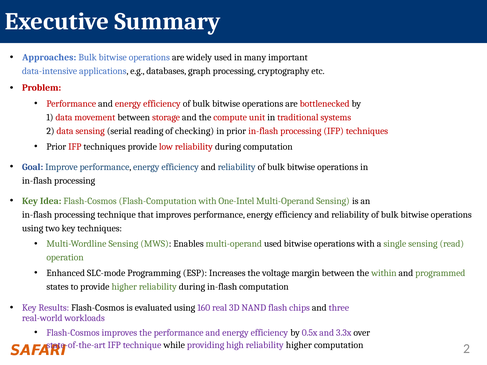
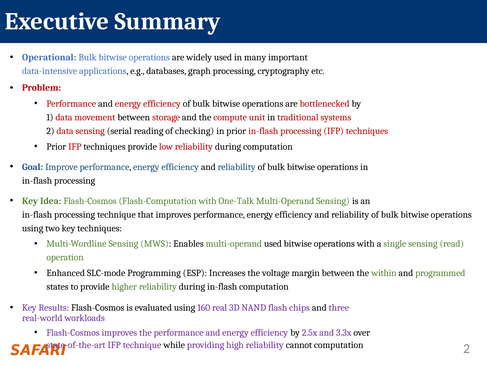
Approaches: Approaches -> Operational
One-Intel: One-Intel -> One-Talk
0.5x: 0.5x -> 2.5x
reliability higher: higher -> cannot
